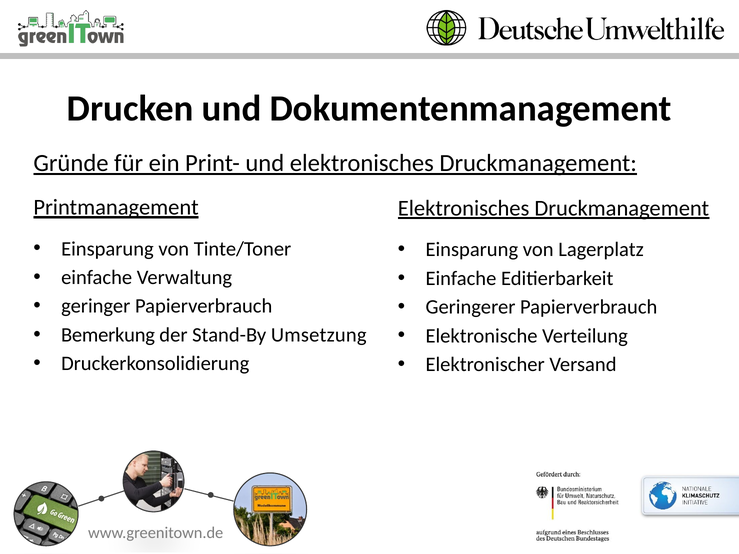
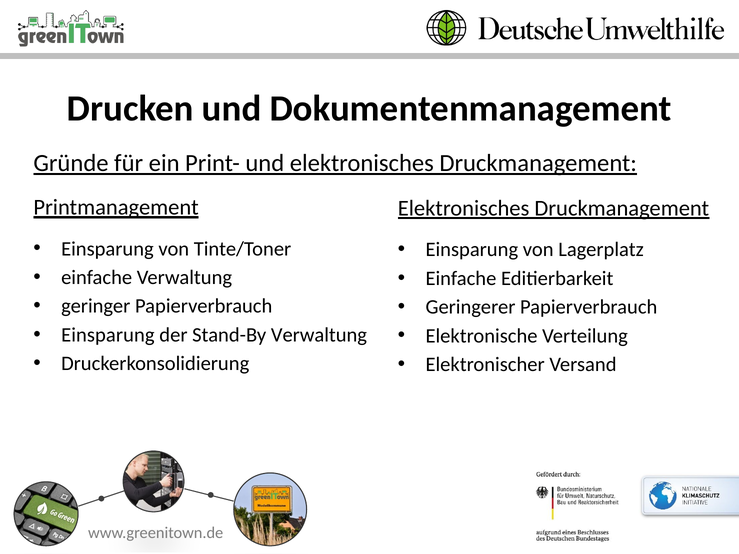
Bemerkung at (108, 335): Bemerkung -> Einsparung
Stand-By Umsetzung: Umsetzung -> Verwaltung
